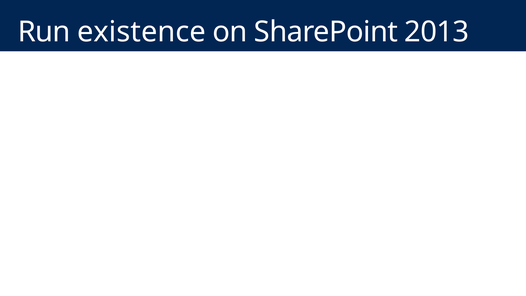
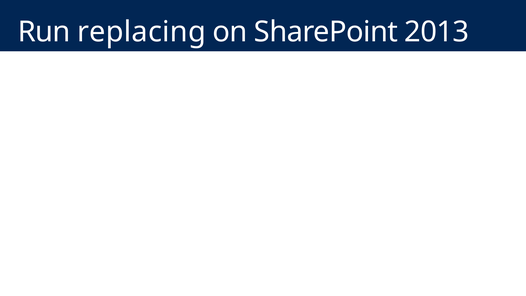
existence: existence -> replacing
